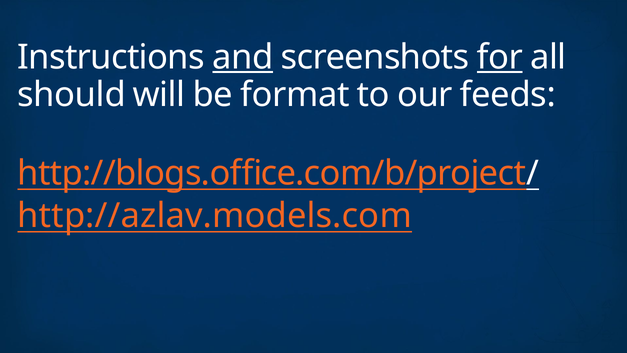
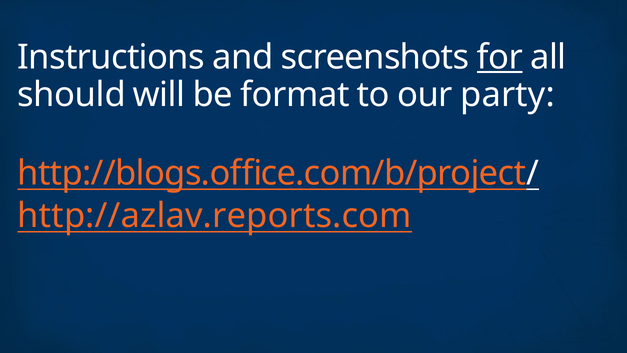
and underline: present -> none
feeds: feeds -> party
http://azlav.models.com: http://azlav.models.com -> http://azlav.reports.com
